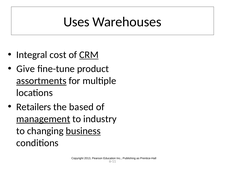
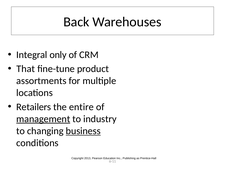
Uses: Uses -> Back
cost: cost -> only
CRM underline: present -> none
Give: Give -> That
assortments underline: present -> none
based: based -> entire
